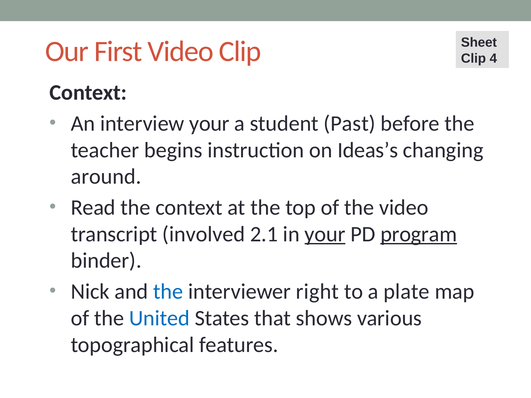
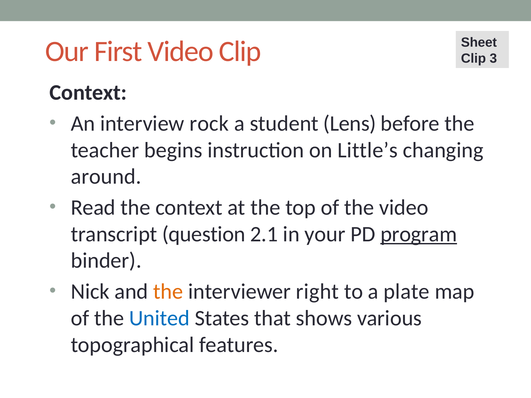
4: 4 -> 3
interview your: your -> rock
Past: Past -> Lens
Ideas’s: Ideas’s -> Little’s
involved: involved -> question
your at (325, 234) underline: present -> none
the at (168, 292) colour: blue -> orange
